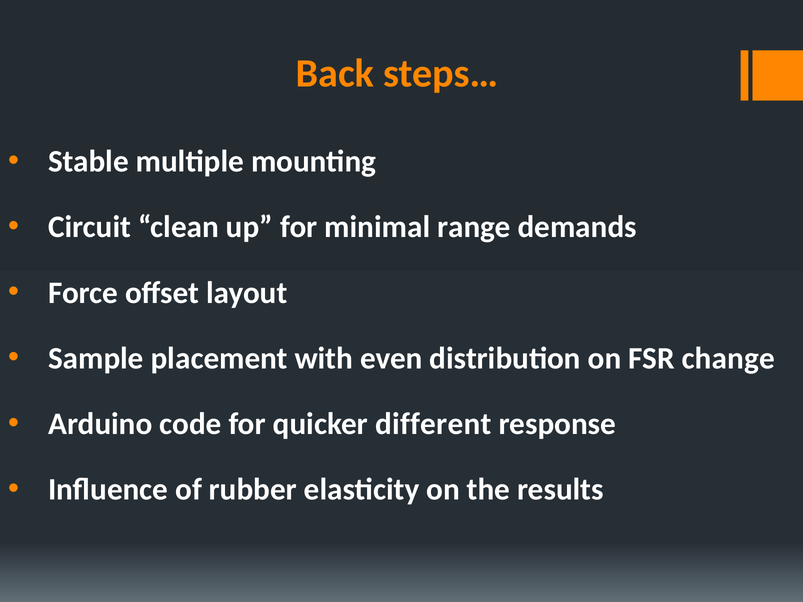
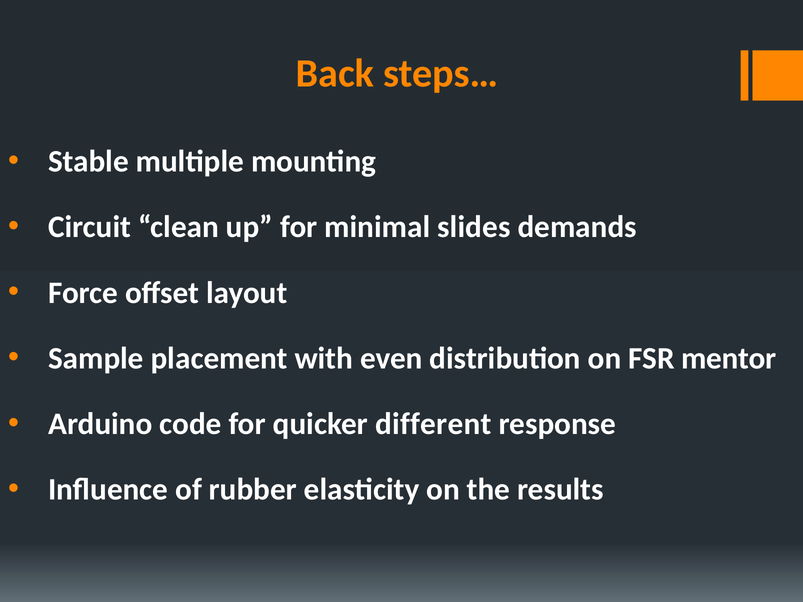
range: range -> slides
change: change -> mentor
